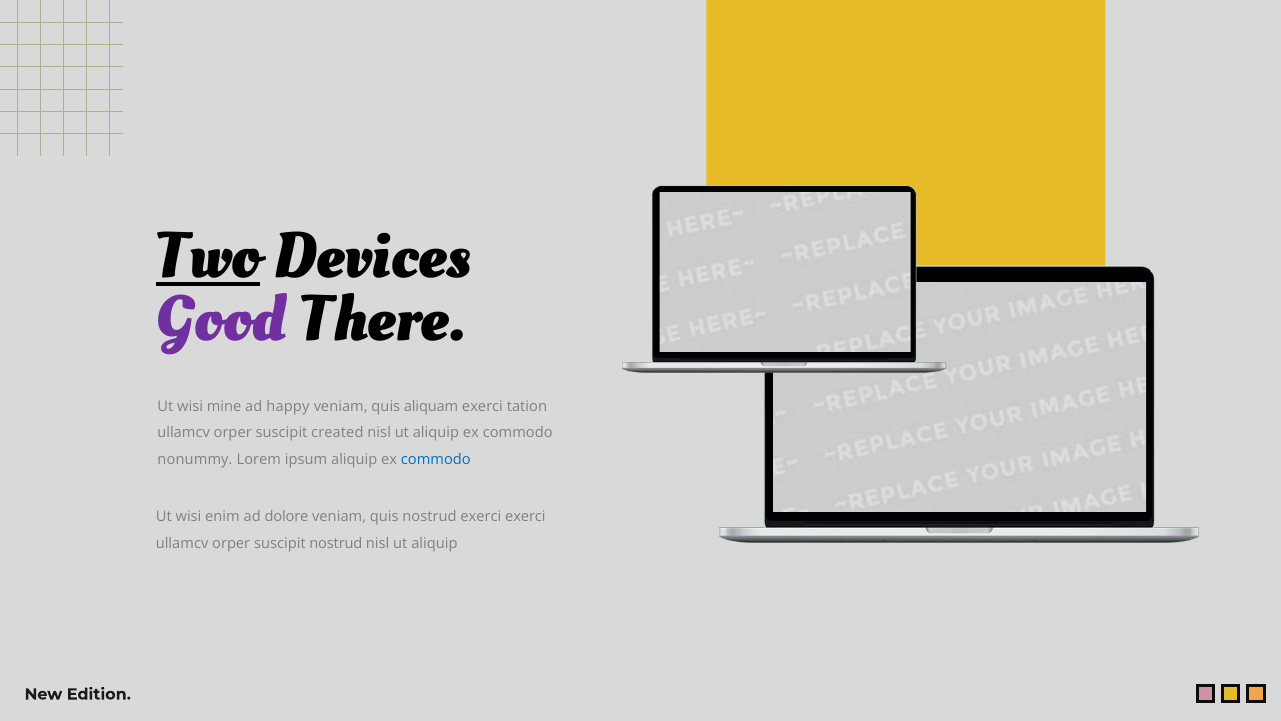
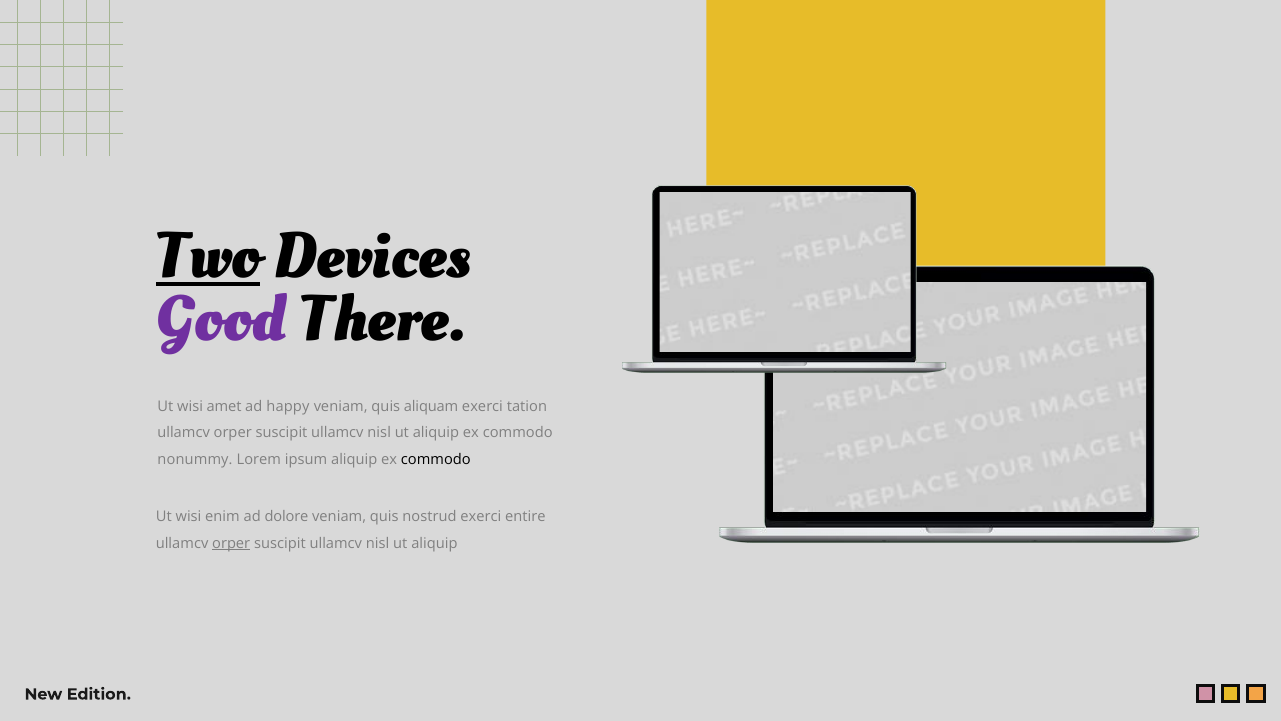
mine: mine -> amet
created at (337, 433): created -> ullamcv
commodo at (436, 459) colour: blue -> black
exerci exerci: exerci -> entire
orper at (231, 543) underline: none -> present
nostrud at (336, 543): nostrud -> ullamcv
